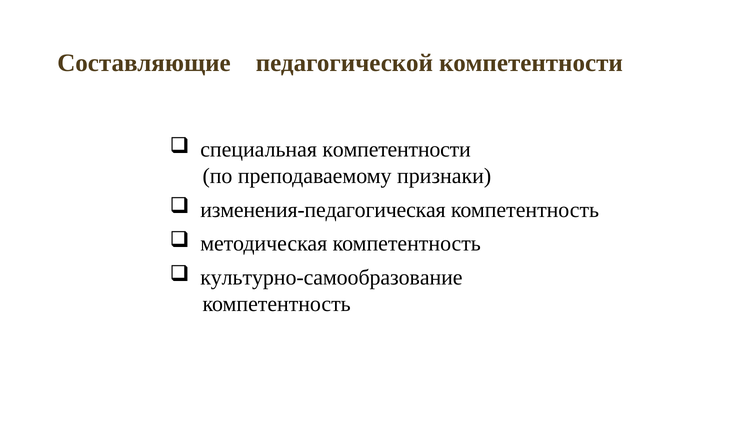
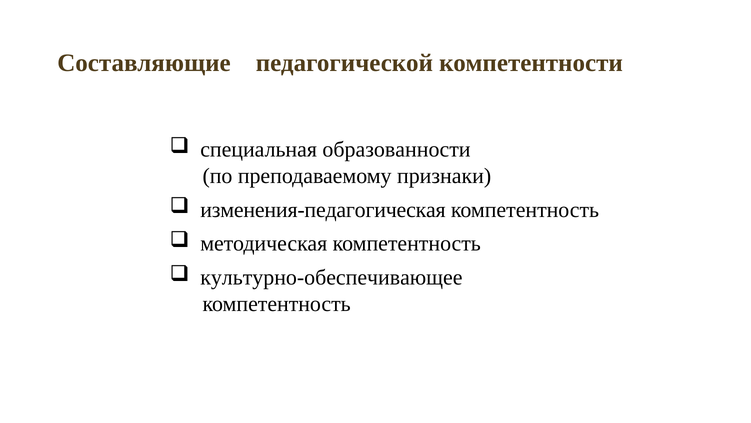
специальная компетентности: компетентности -> образованности
культурно-самообразование: культурно-самообразование -> культурно-обеспечивающее
